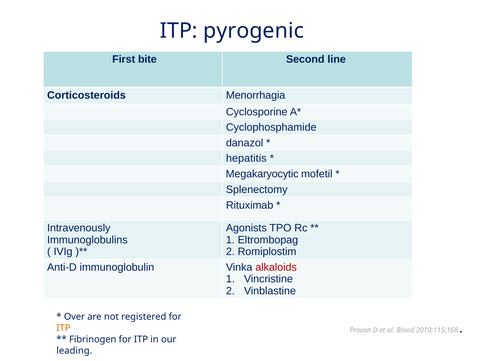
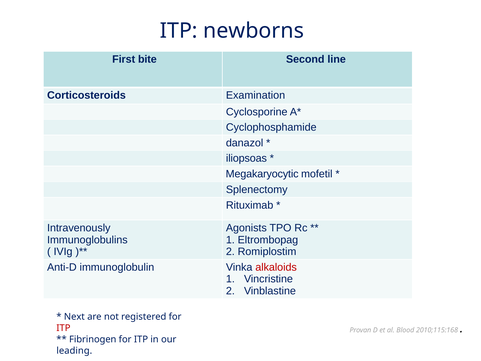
pyrogenic: pyrogenic -> newborns
Menorrhagia: Menorrhagia -> Examination
hepatitis: hepatitis -> iliopsoas
Over: Over -> Next
ITP at (63, 328) colour: orange -> red
